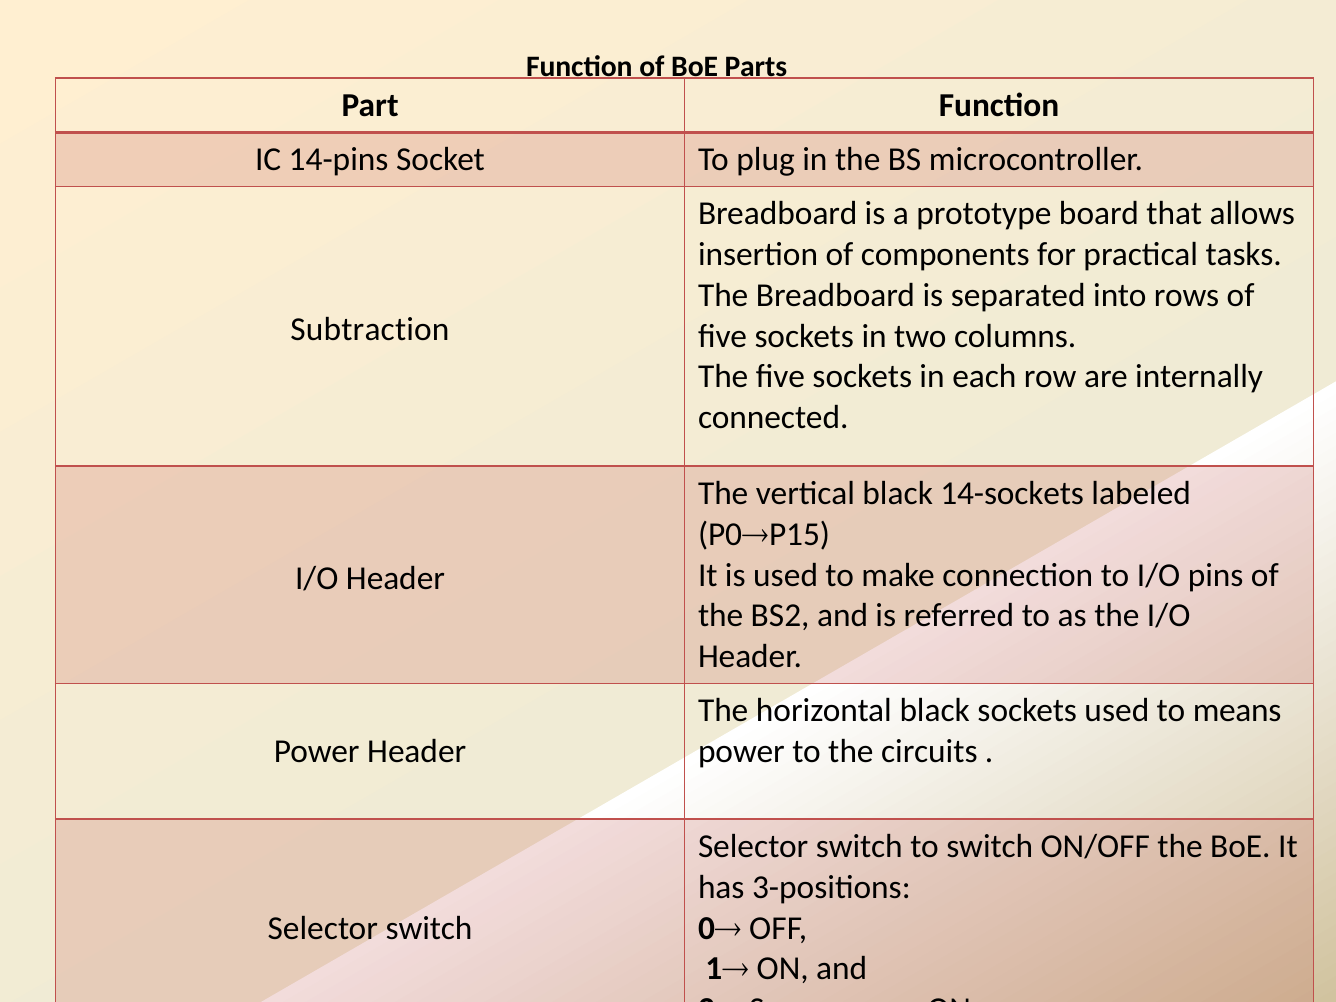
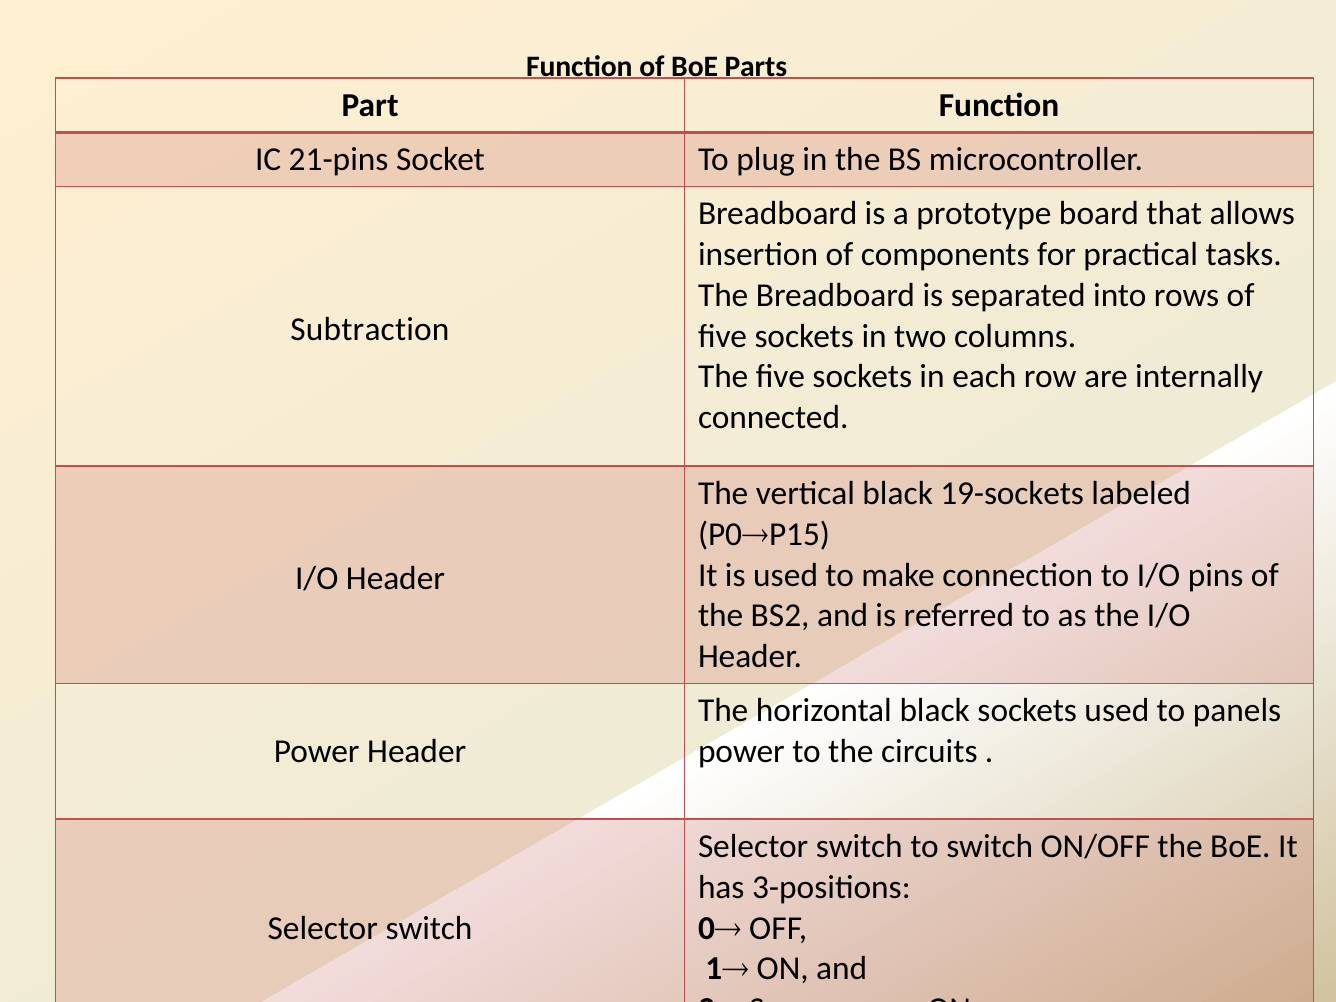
14-pins: 14-pins -> 21-pins
14-sockets: 14-sockets -> 19-sockets
means: means -> panels
